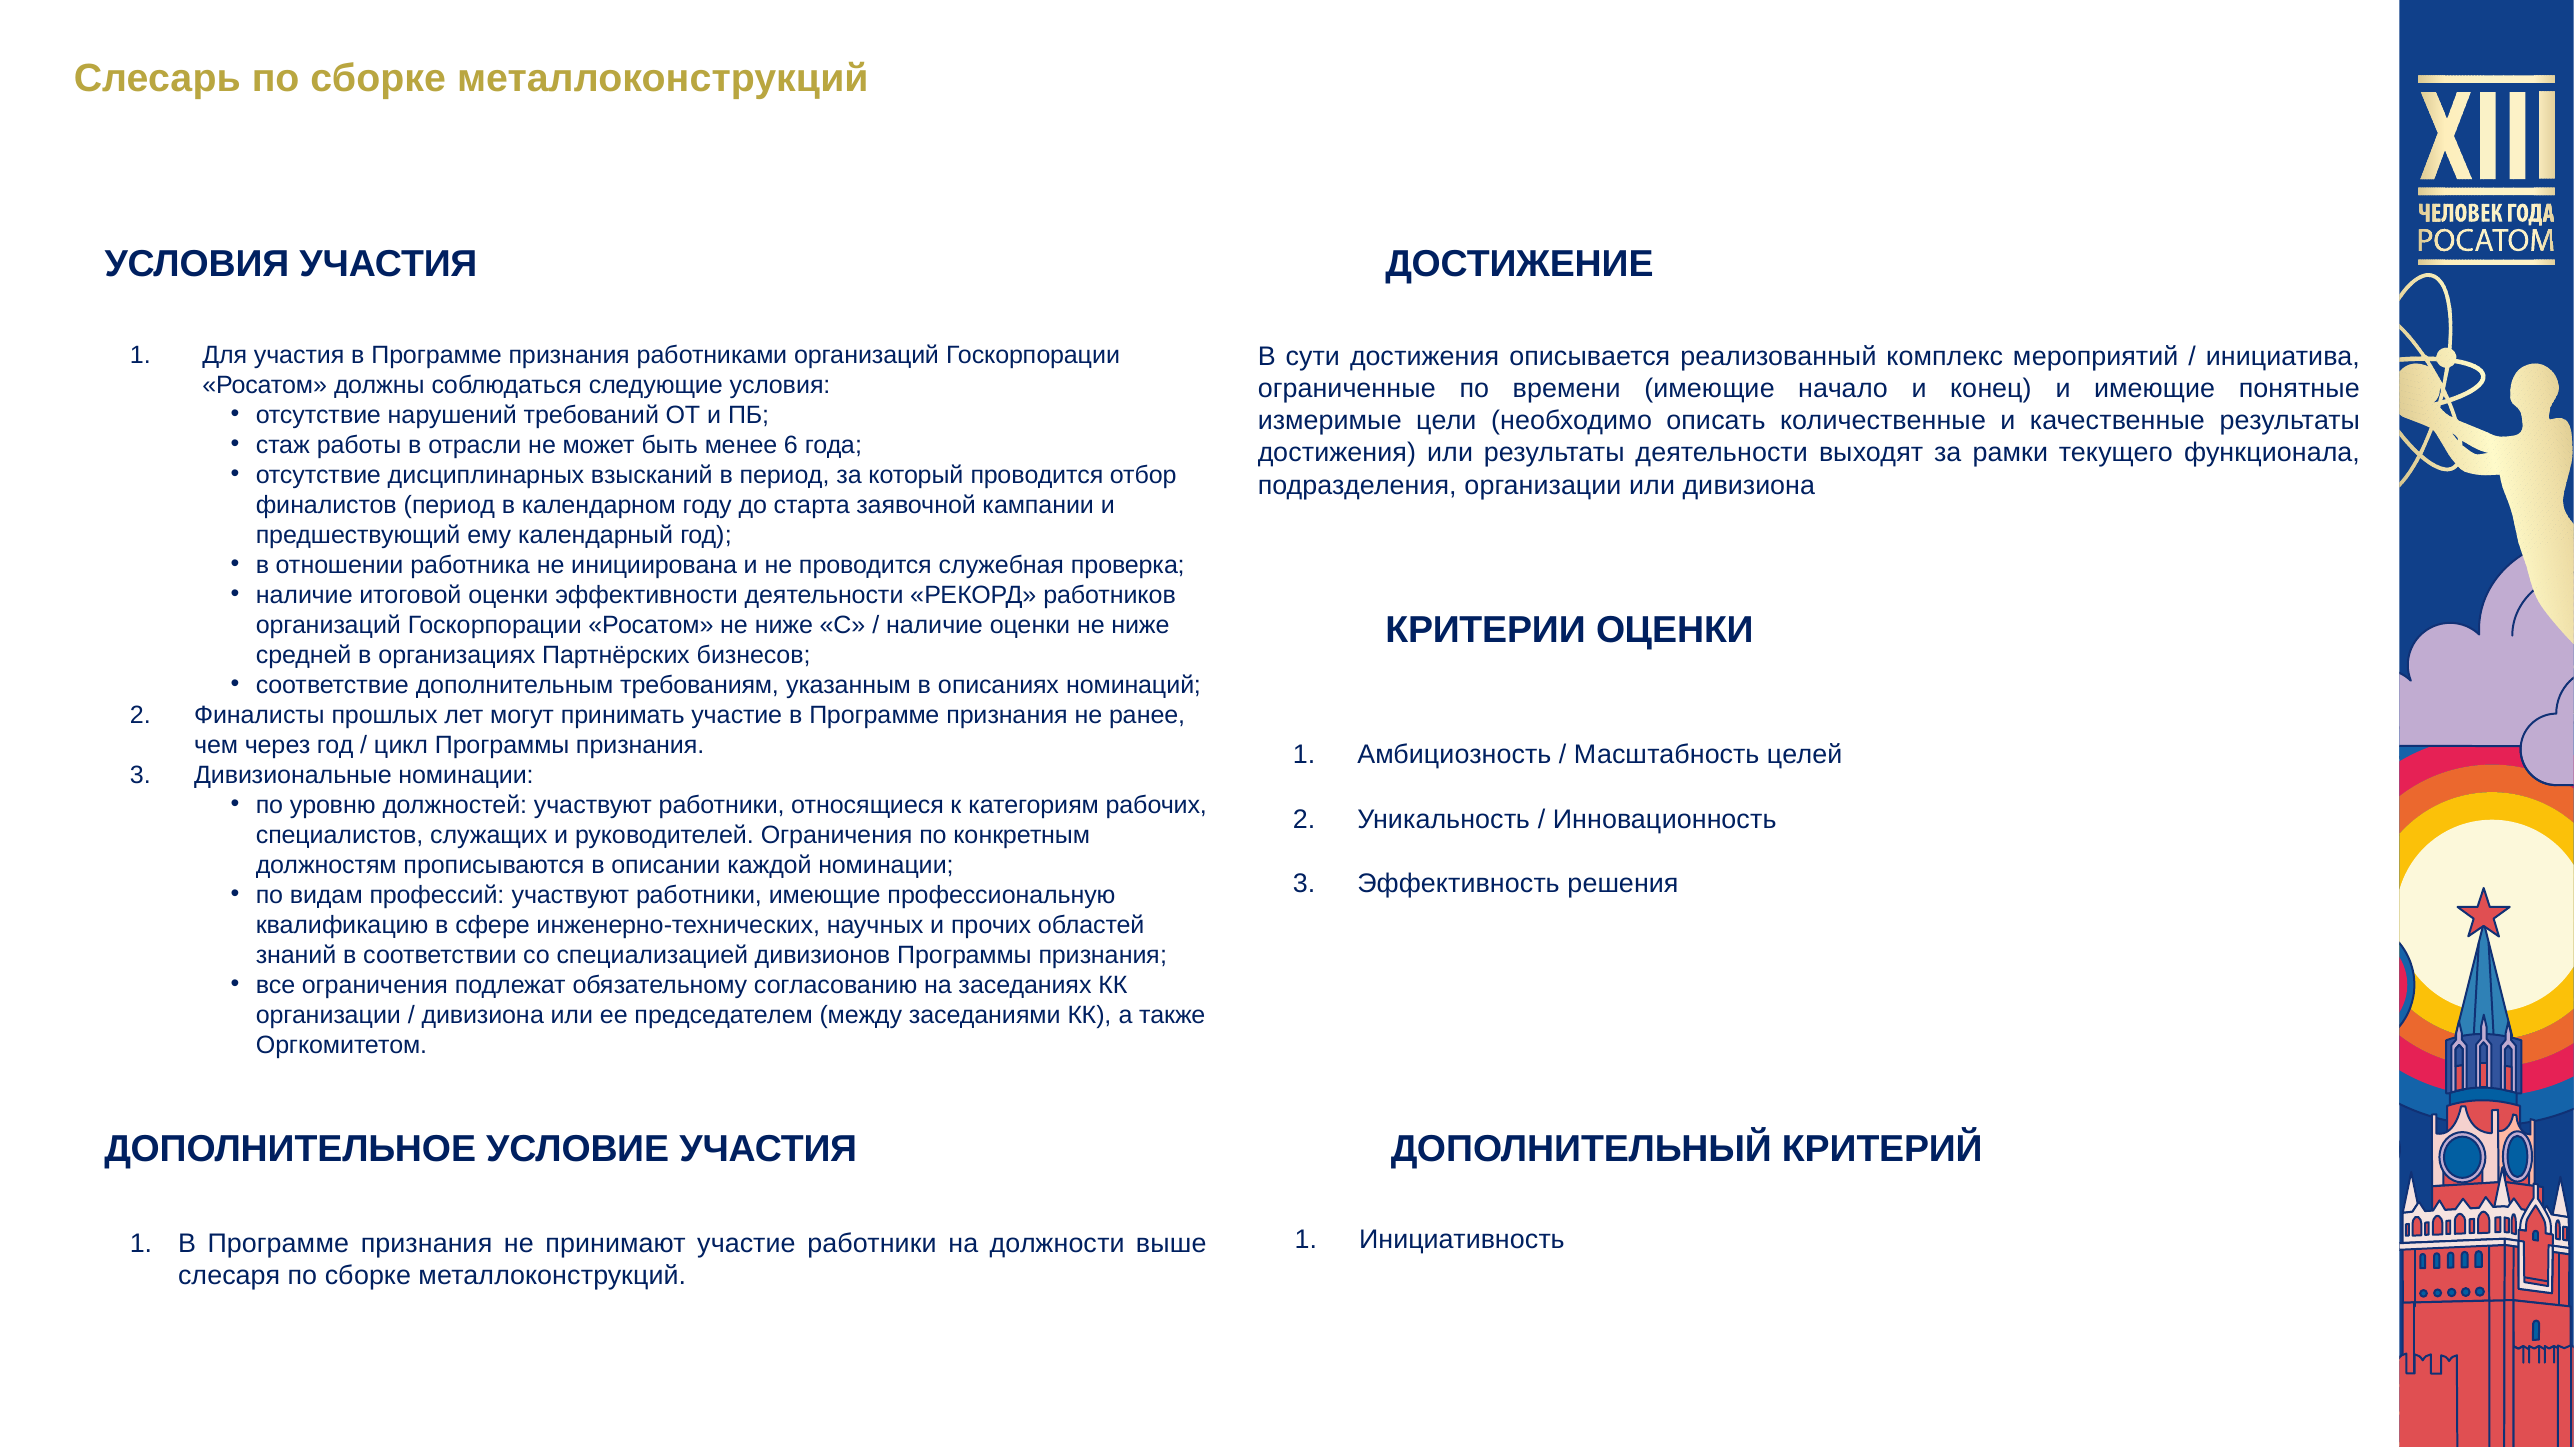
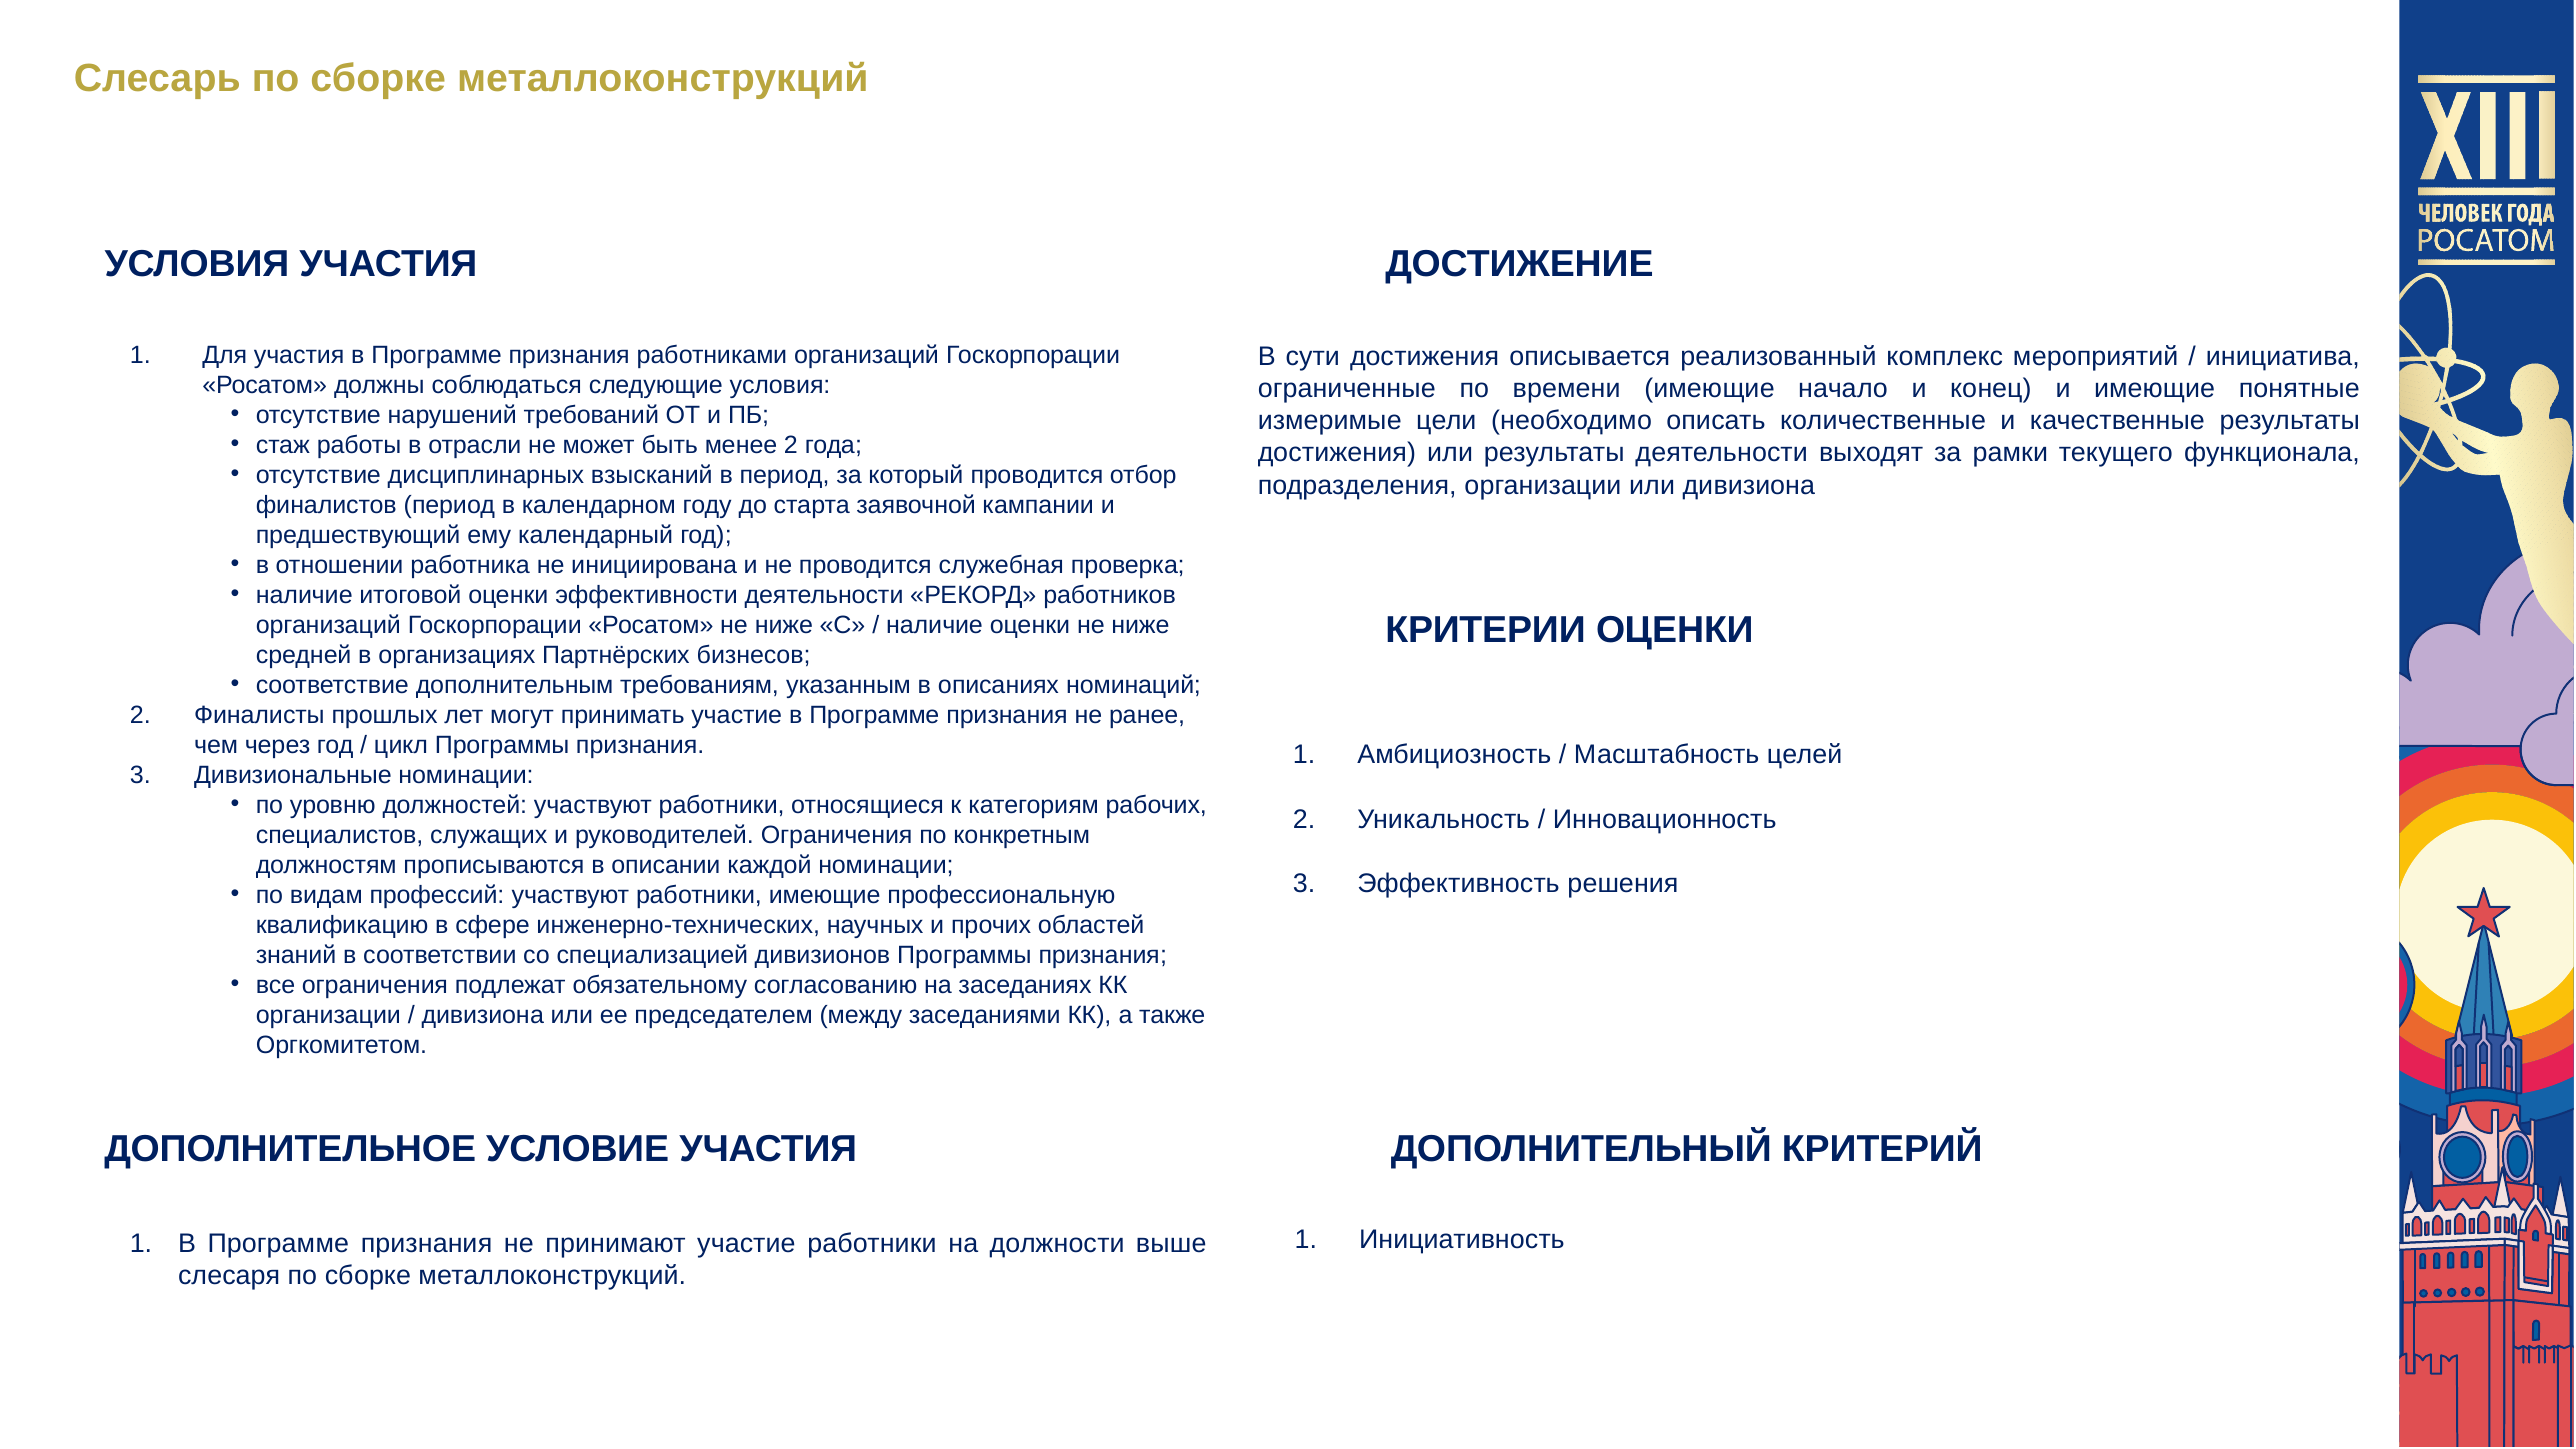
менее 6: 6 -> 2
